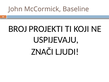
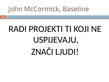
BROJ: BROJ -> RADI
